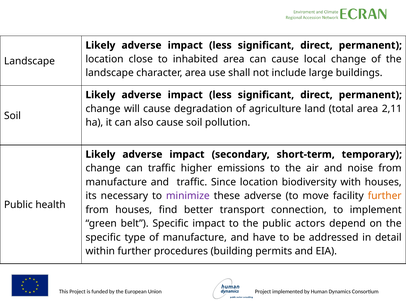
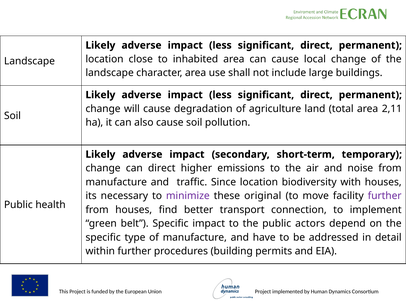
can traffic: traffic -> direct
these adverse: adverse -> original
further at (385, 196) colour: orange -> purple
